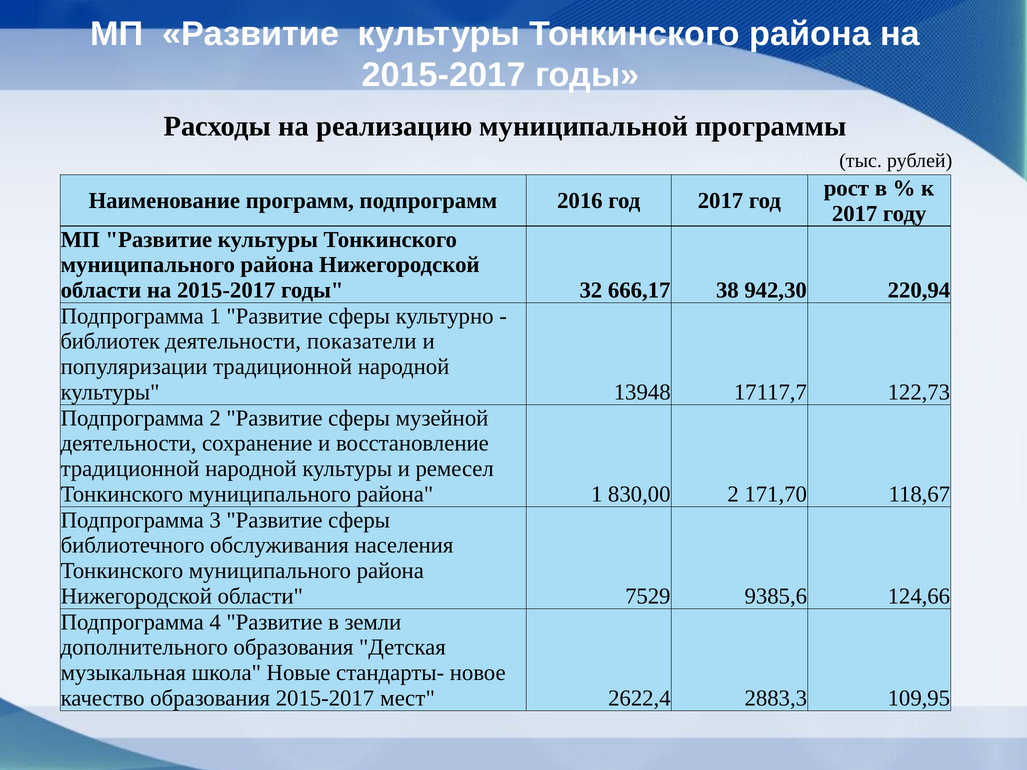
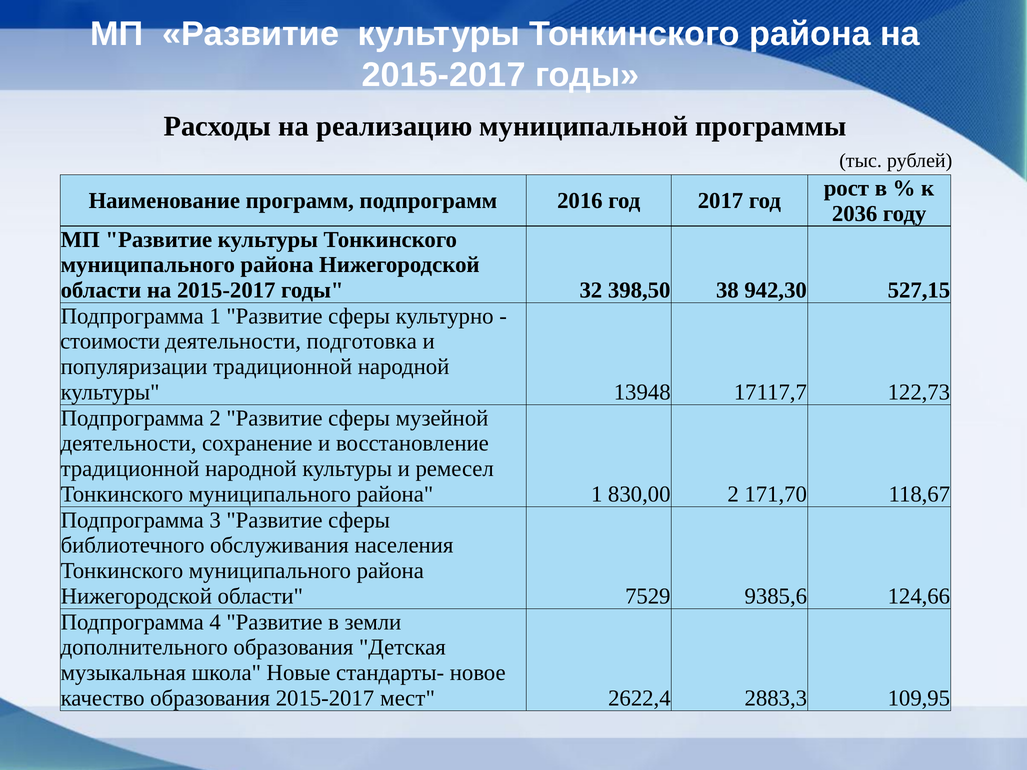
2017 at (855, 214): 2017 -> 2036
666,17: 666,17 -> 398,50
220,94: 220,94 -> 527,15
библиотек: библиотек -> стоимости
показатели: показатели -> подготовка
